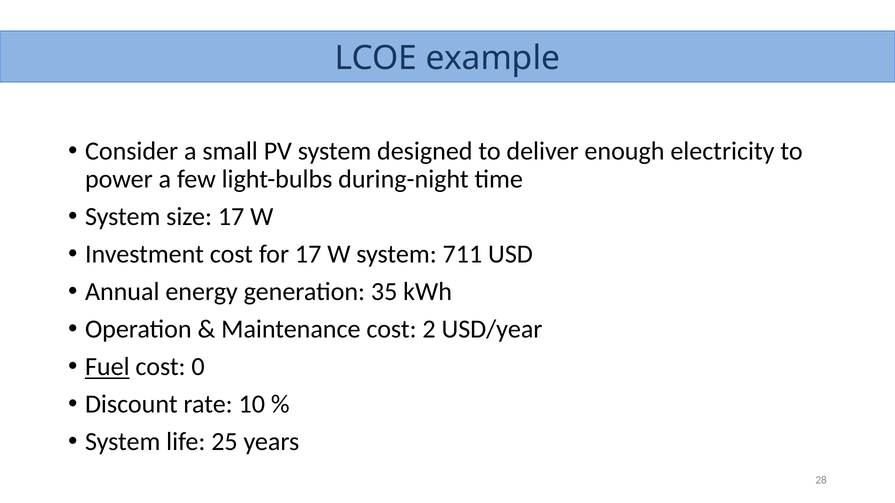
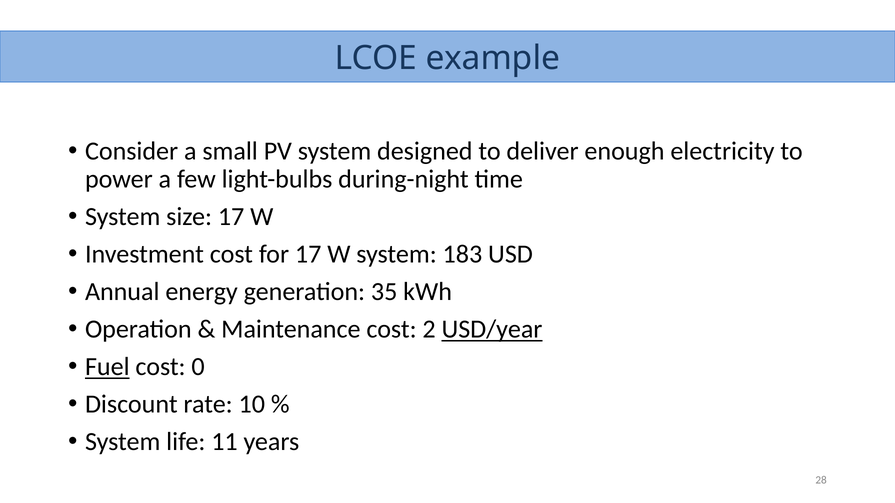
711: 711 -> 183
USD/year underline: none -> present
25: 25 -> 11
